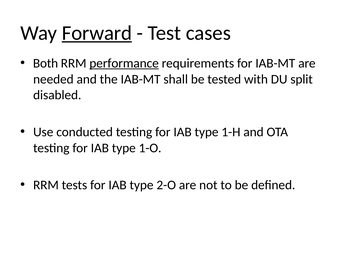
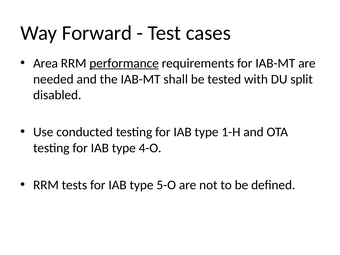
Forward underline: present -> none
Both: Both -> Area
1-O: 1-O -> 4-O
2-O: 2-O -> 5-O
